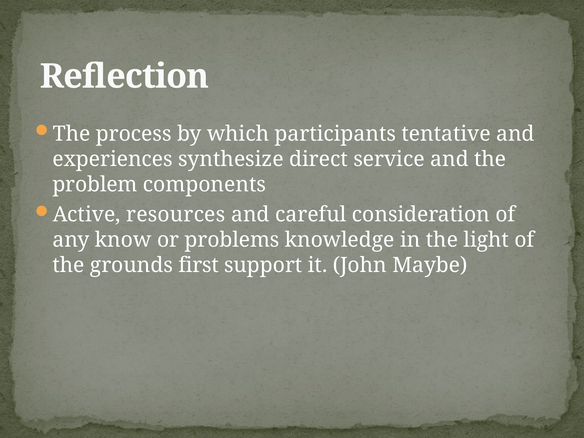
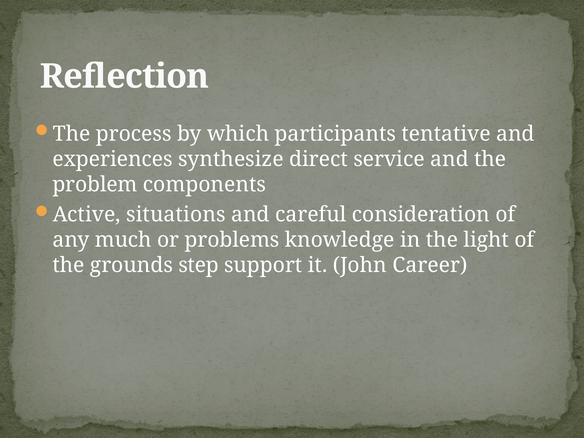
resources: resources -> situations
know: know -> much
first: first -> step
Maybe: Maybe -> Career
